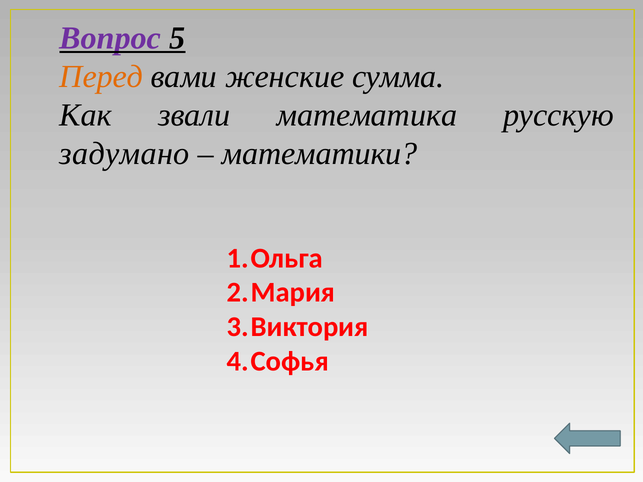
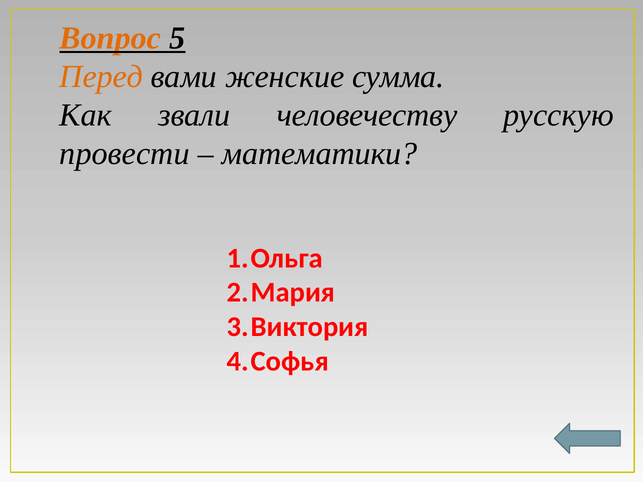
Вопрос colour: purple -> orange
математика: математика -> человечеству
задумано: задумано -> провести
